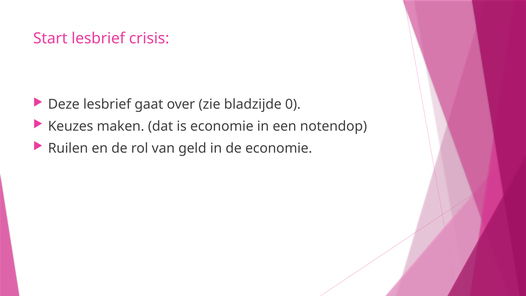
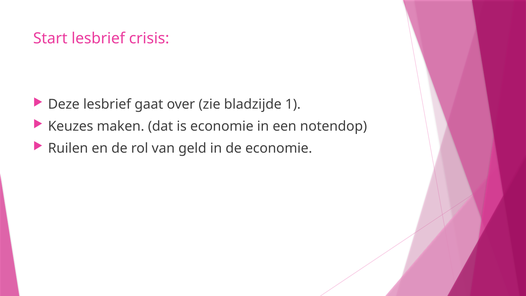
0: 0 -> 1
